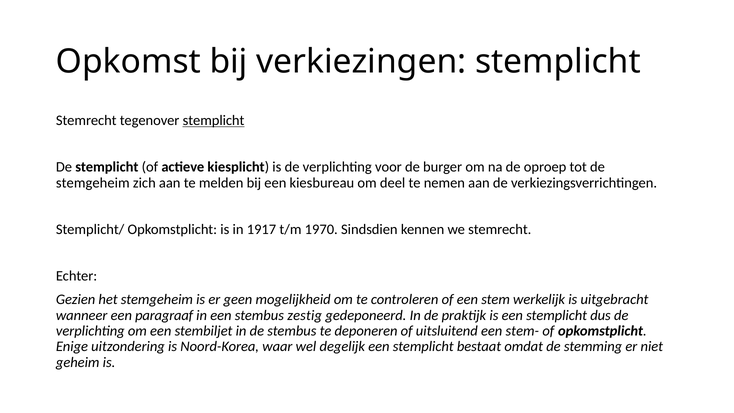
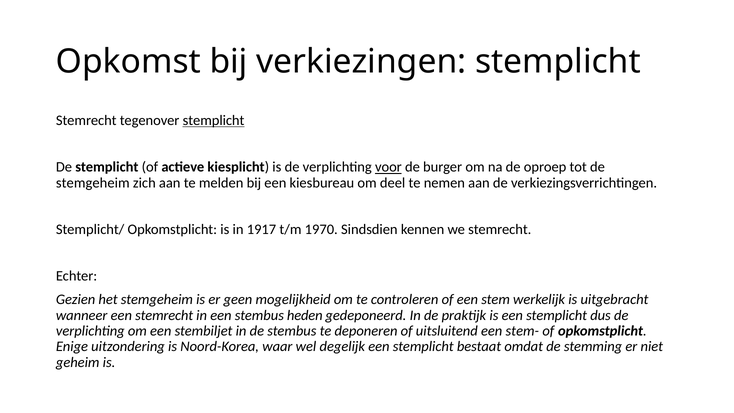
voor underline: none -> present
een paragraaf: paragraaf -> stemrecht
zestig: zestig -> heden
